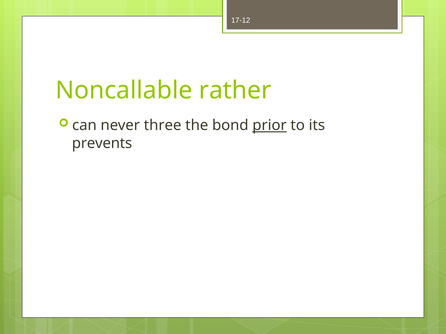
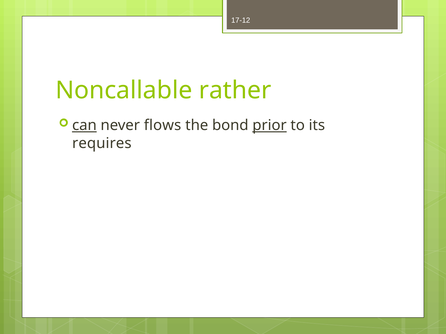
can underline: none -> present
three: three -> flows
prevents: prevents -> requires
